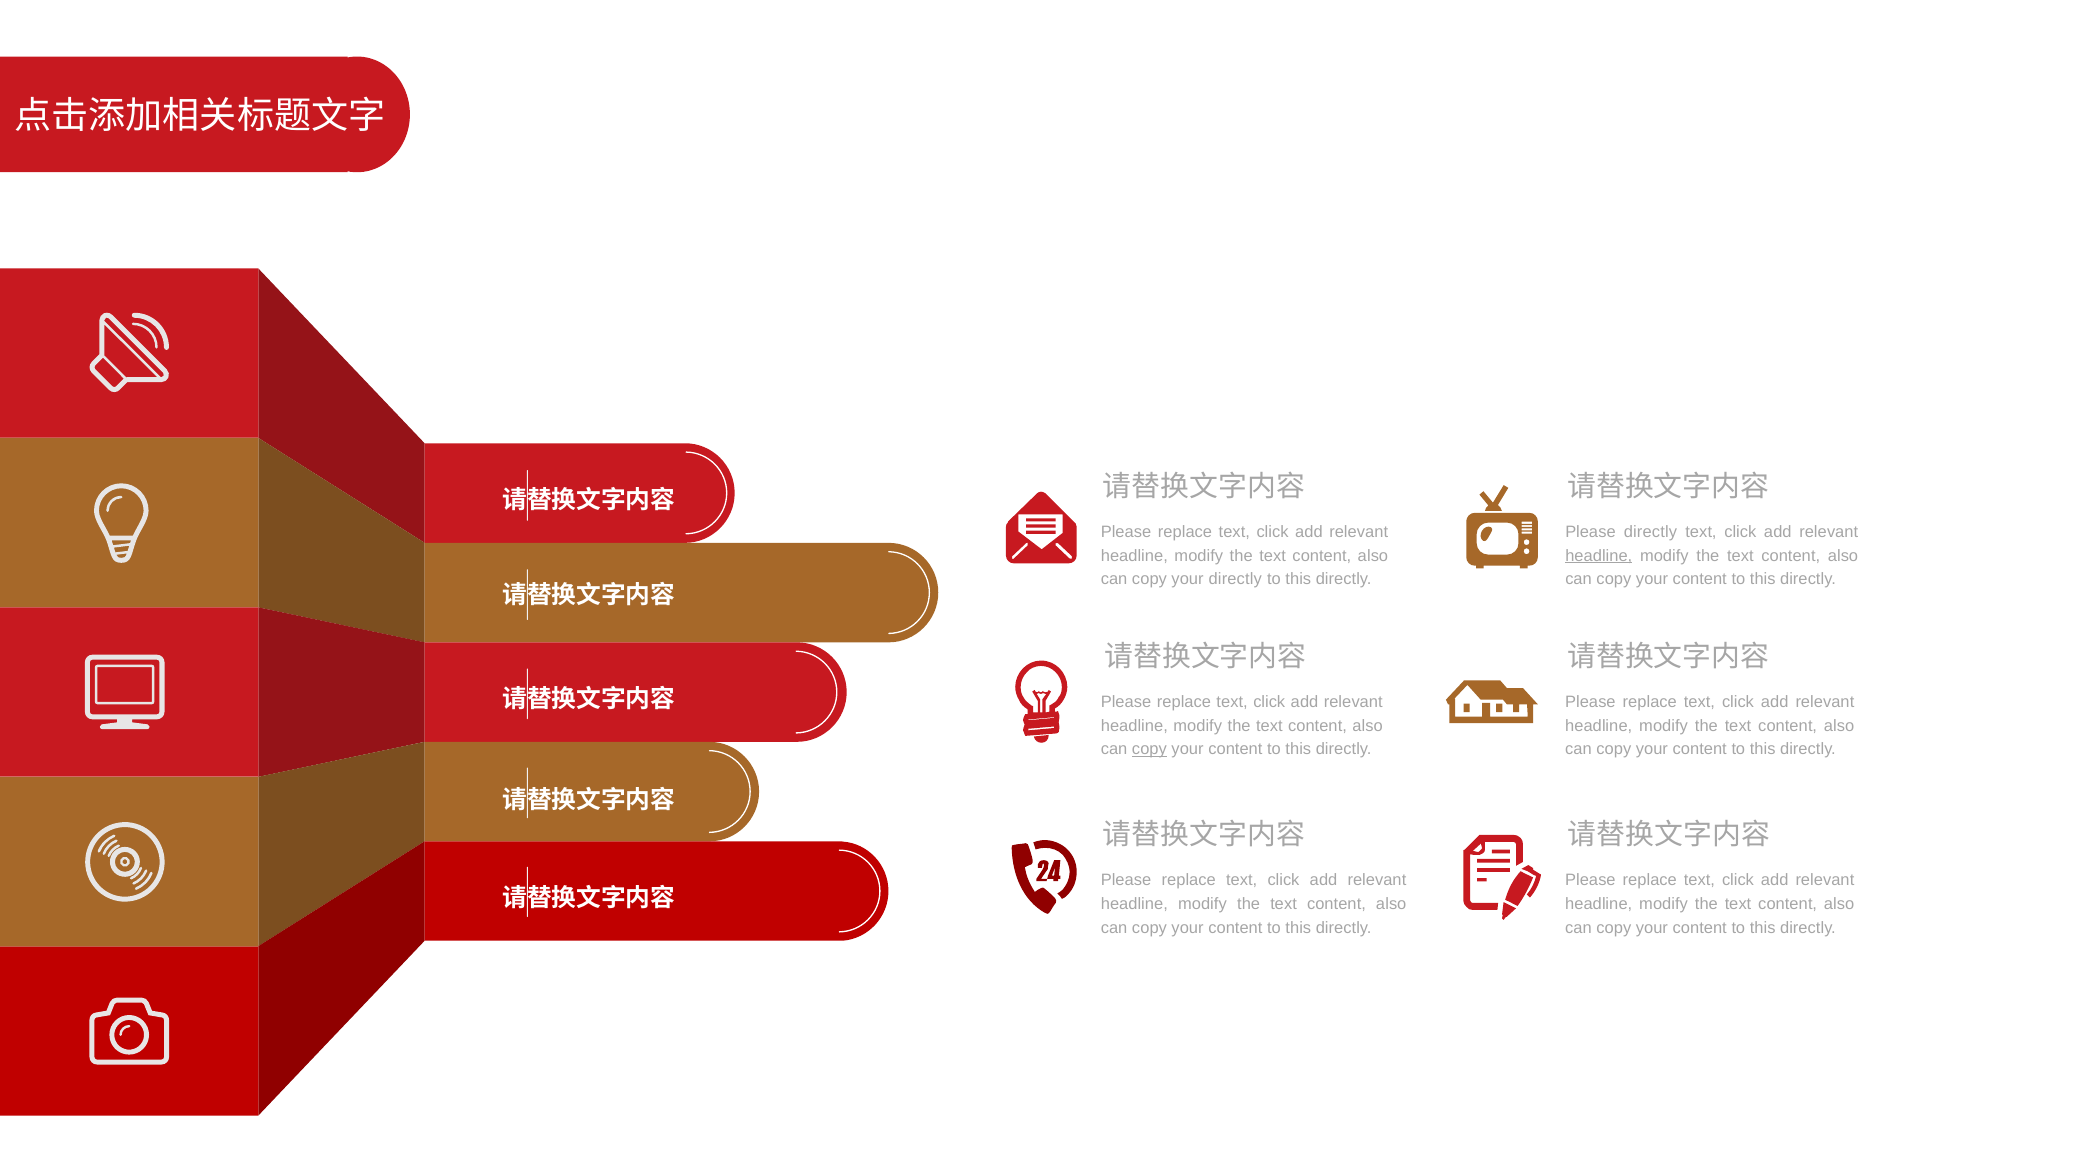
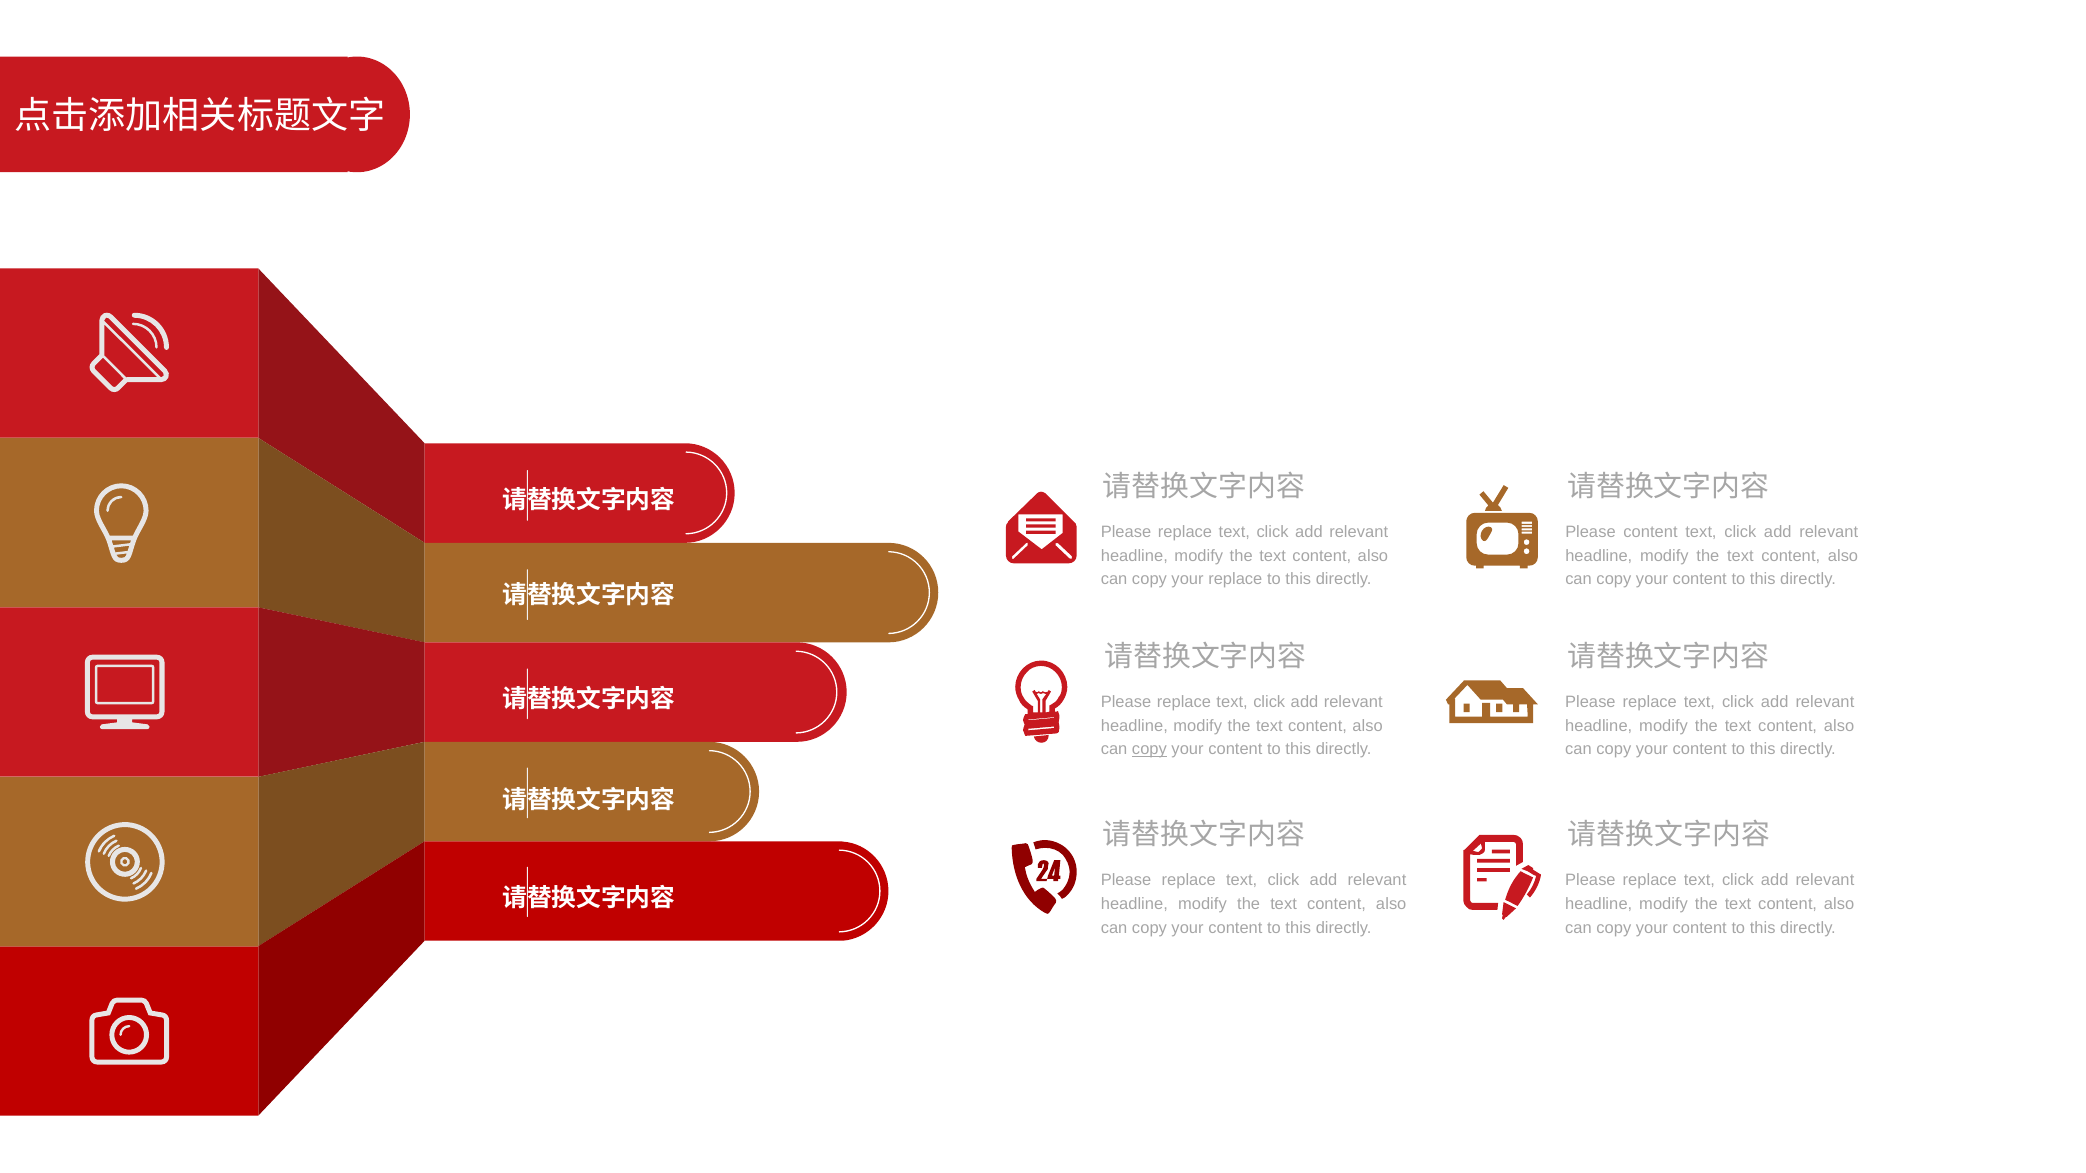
Please directly: directly -> content
headline at (1599, 556) underline: present -> none
your directly: directly -> replace
